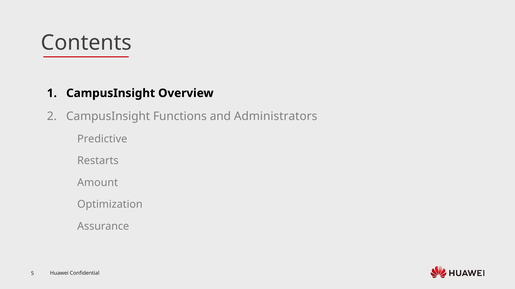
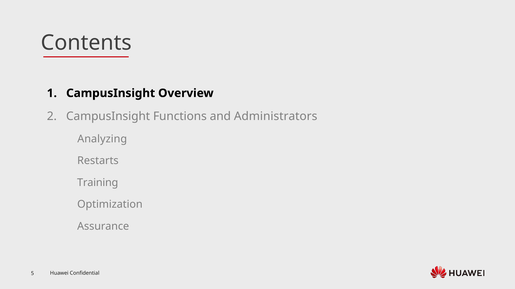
Predictive: Predictive -> Analyzing
Amount: Amount -> Training
